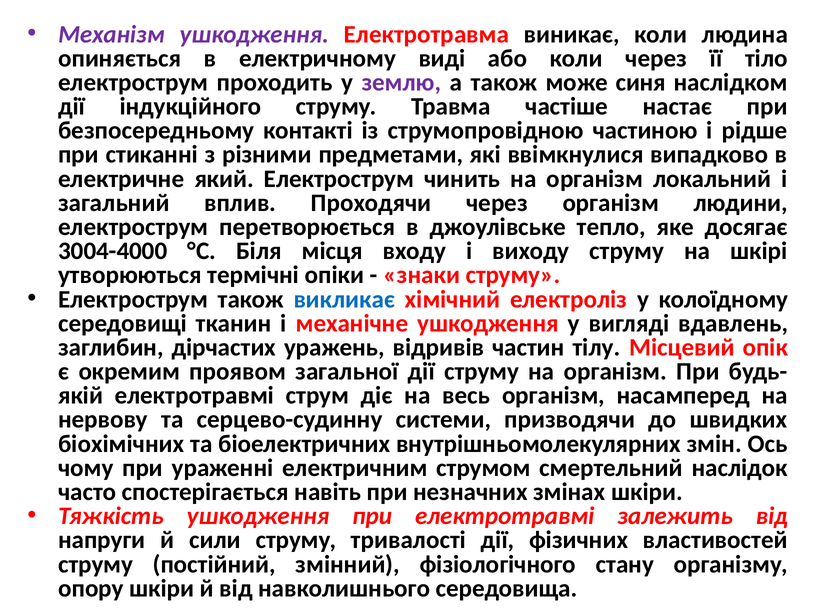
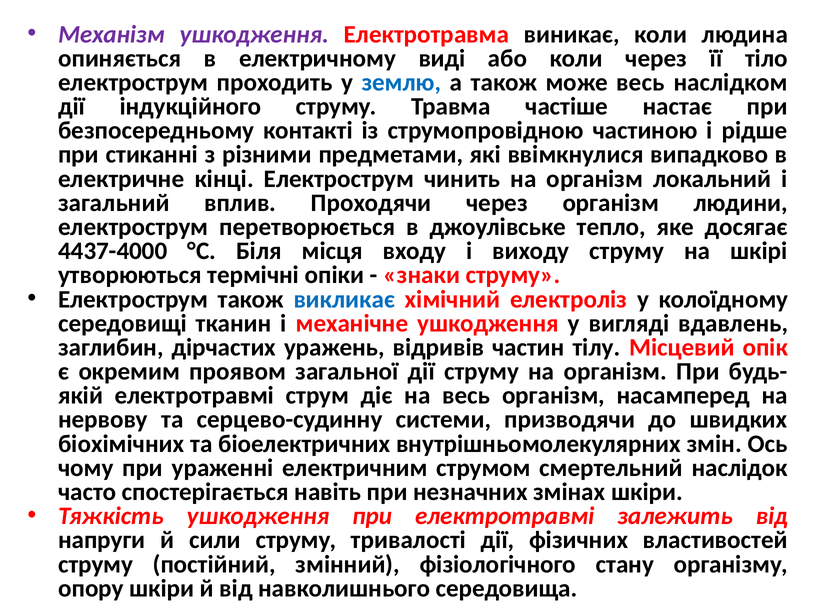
землю colour: purple -> blue
може синя: синя -> весь
який: який -> кінці
3004-4000: 3004-4000 -> 4437-4000
